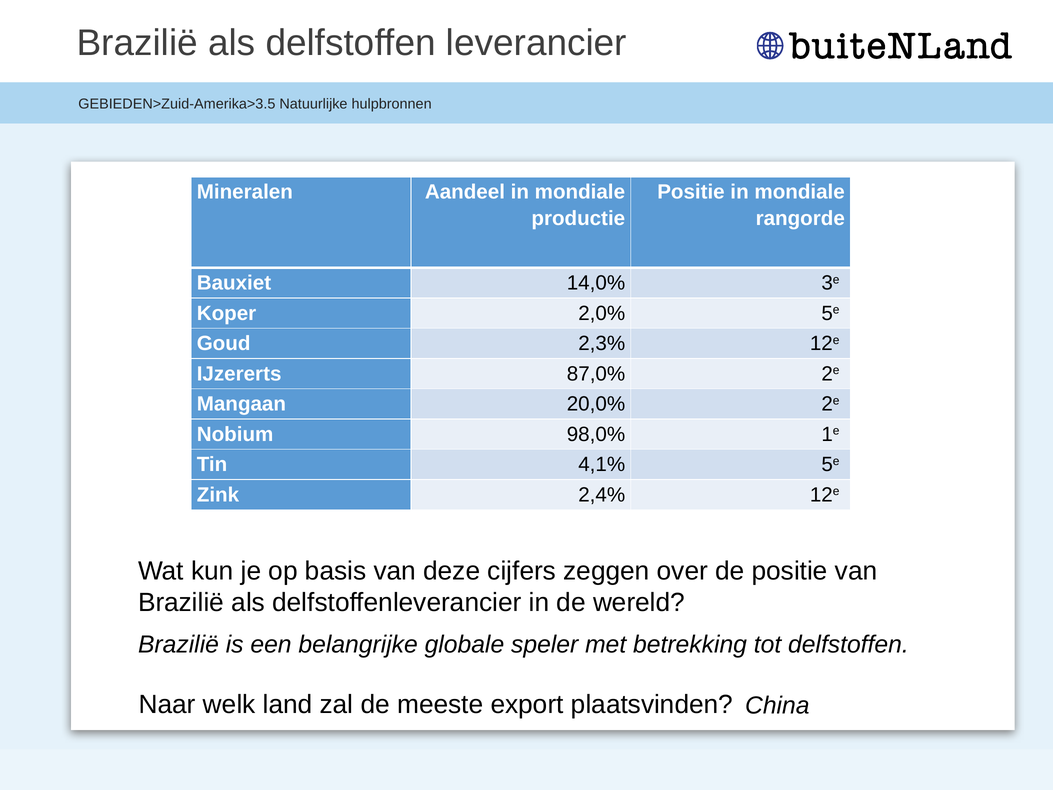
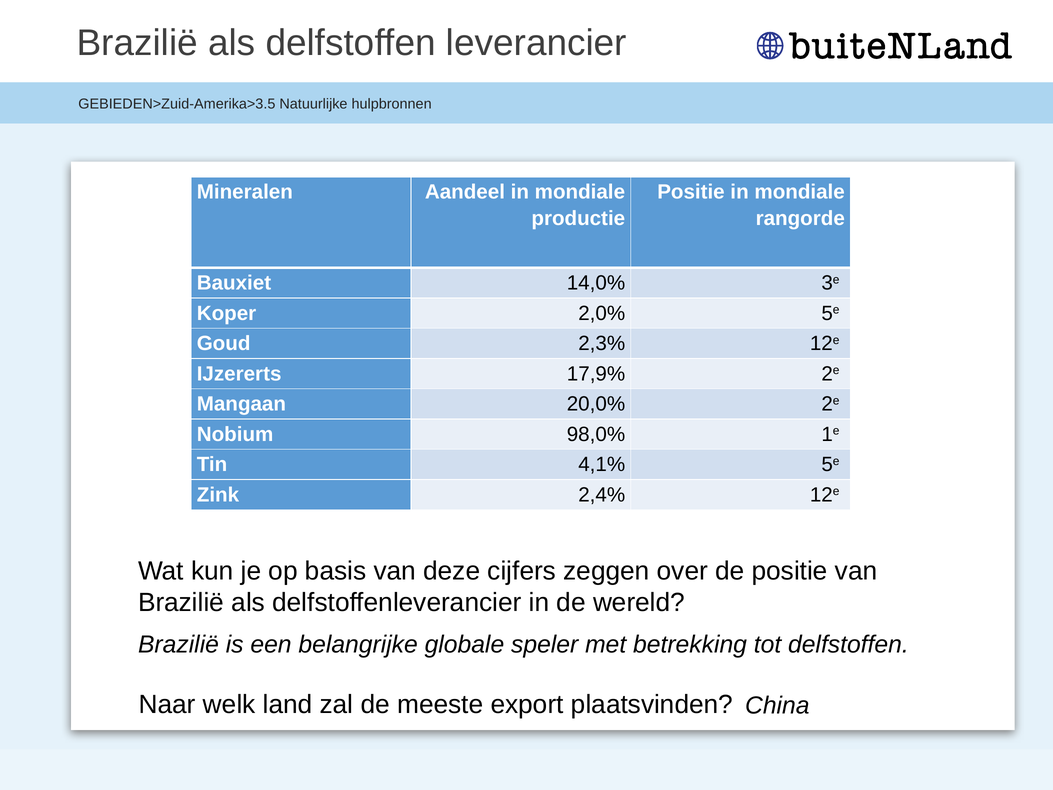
87,0%: 87,0% -> 17,9%
